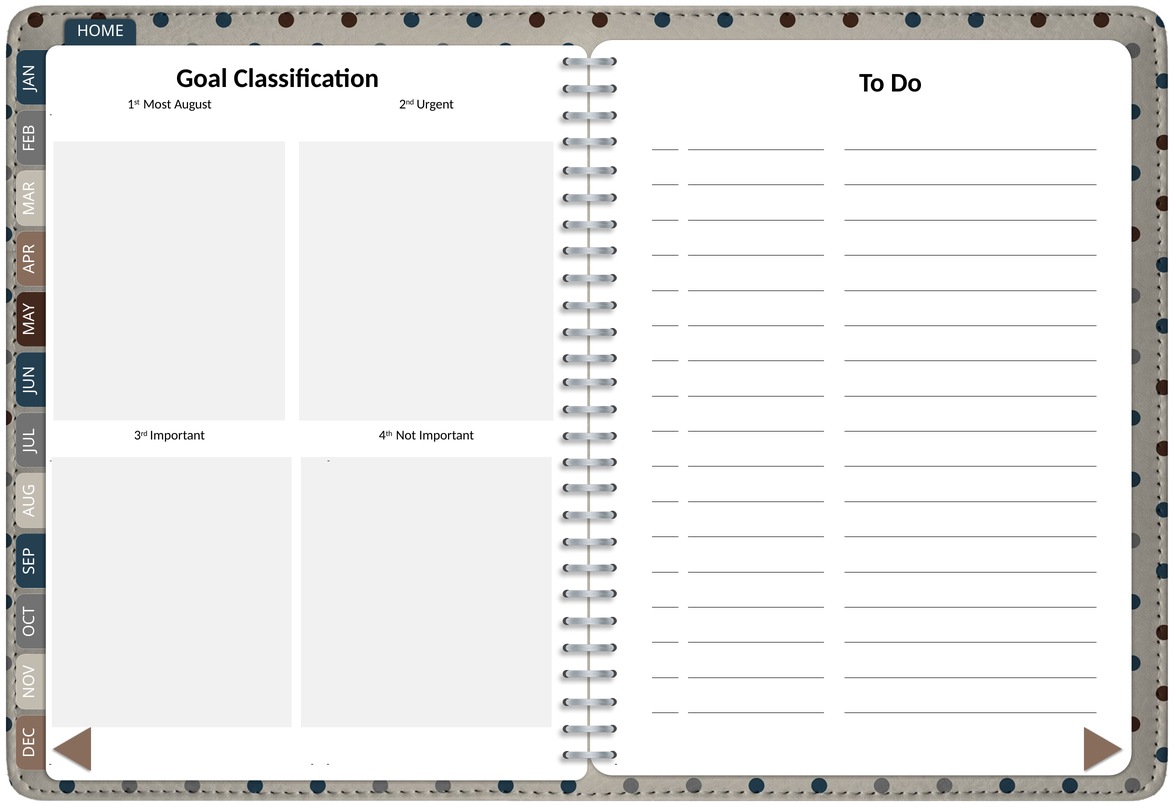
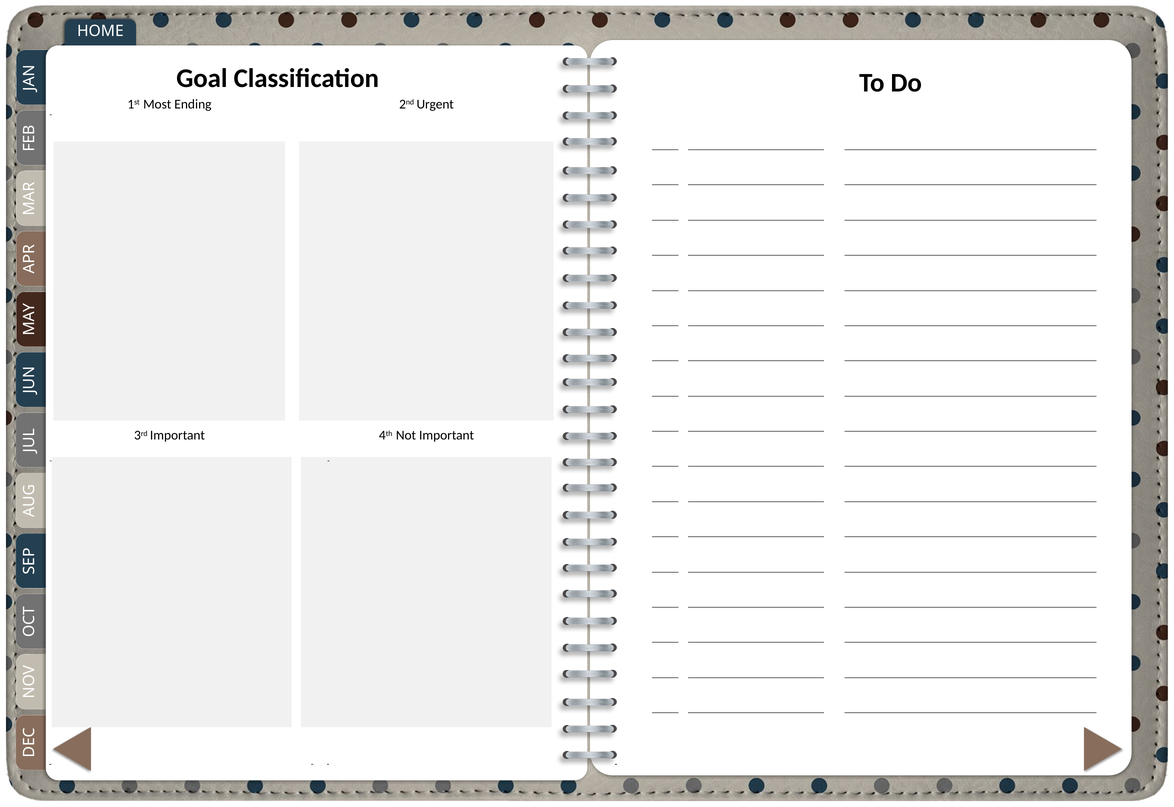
August: August -> Ending
